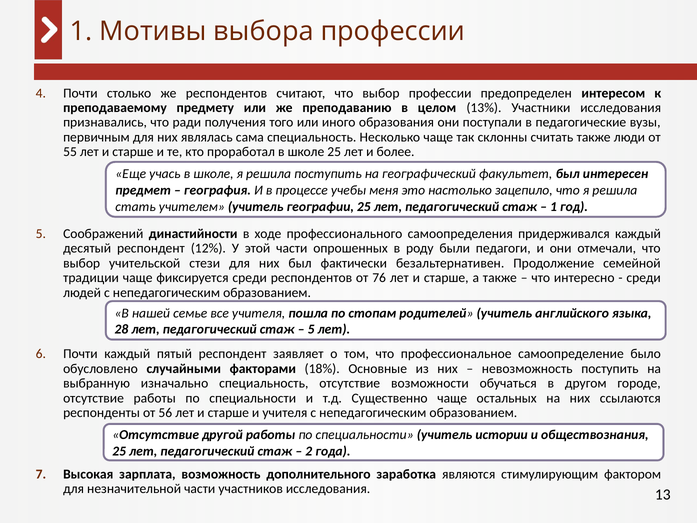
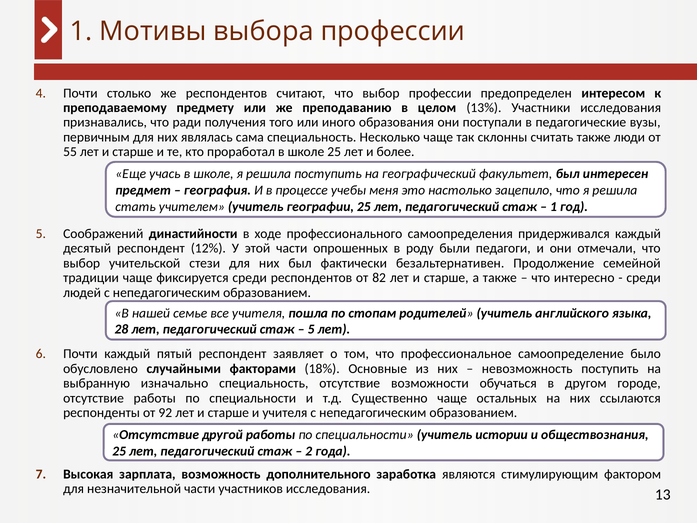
76: 76 -> 82
56: 56 -> 92
